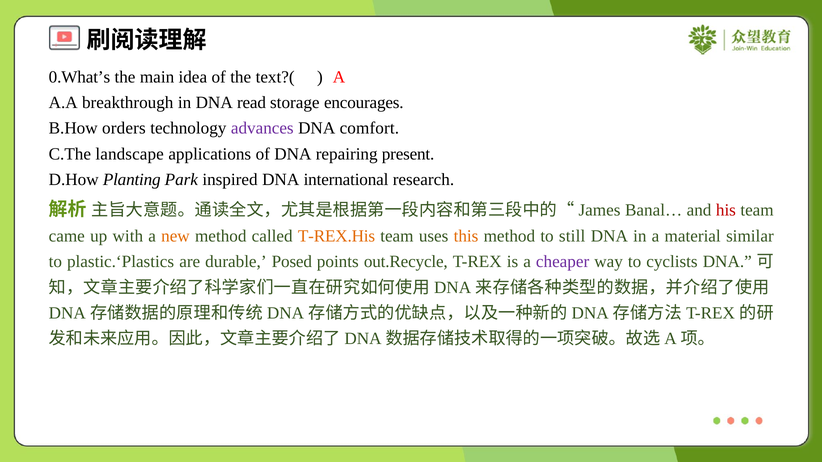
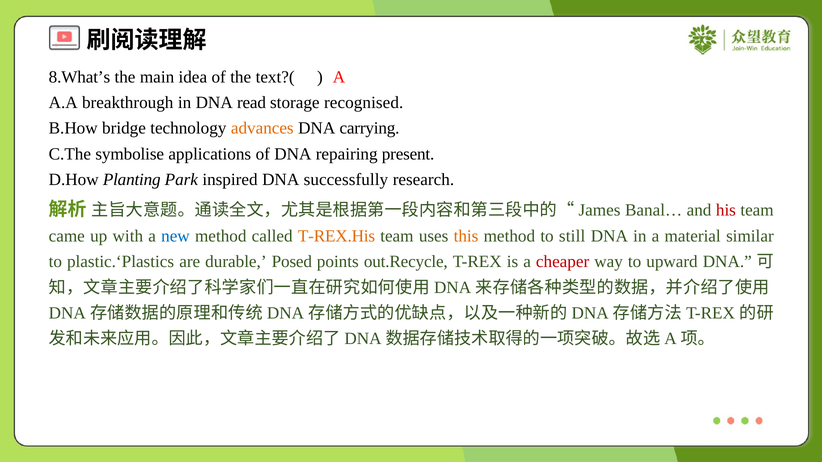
0.What’s: 0.What’s -> 8.What’s
encourages: encourages -> recognised
orders: orders -> bridge
advances colour: purple -> orange
comfort: comfort -> carrying
landscape: landscape -> symbolise
international: international -> successfully
new colour: orange -> blue
cheaper colour: purple -> red
cyclists: cyclists -> upward
